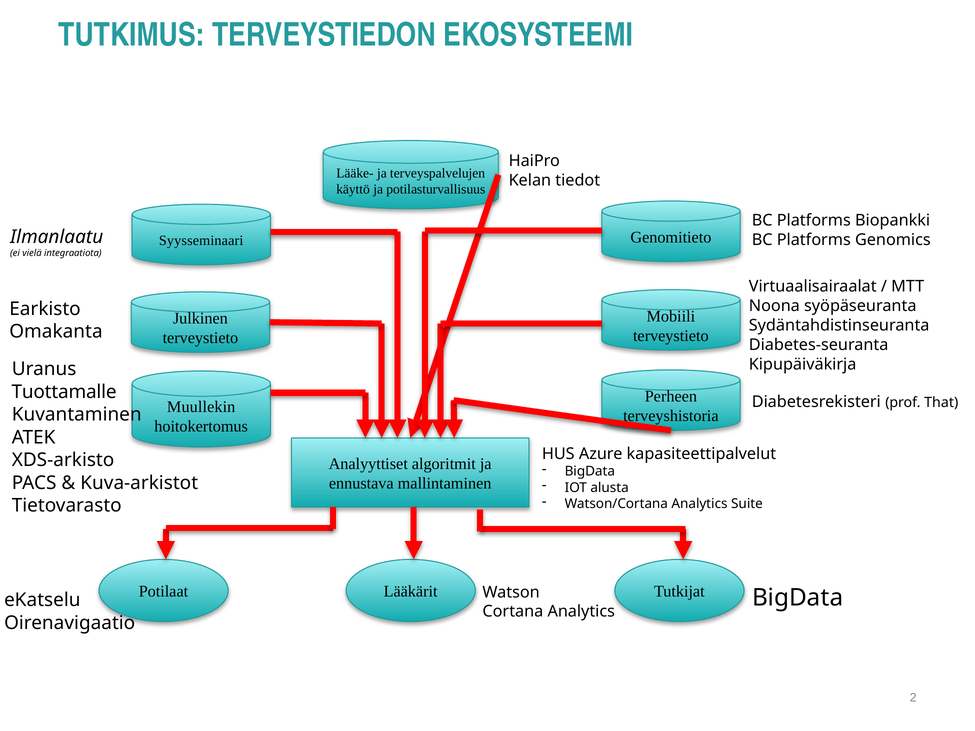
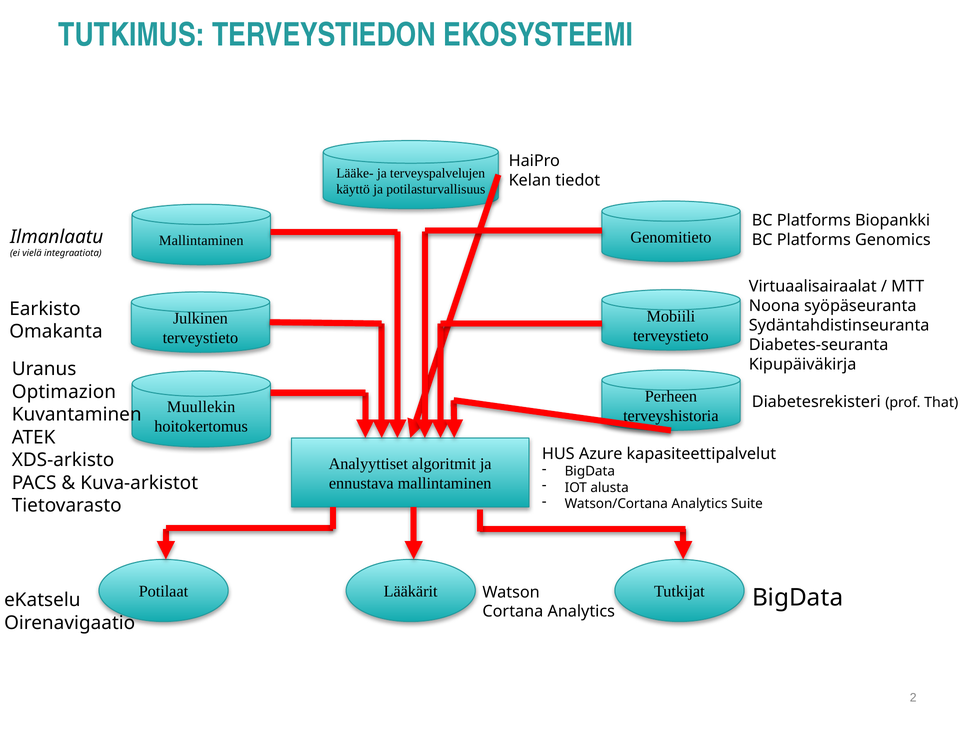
Syysseminaari at (201, 241): Syysseminaari -> Mallintaminen
Tuottamalle: Tuottamalle -> Optimazion
